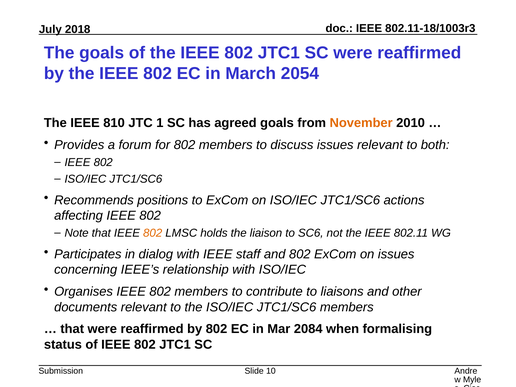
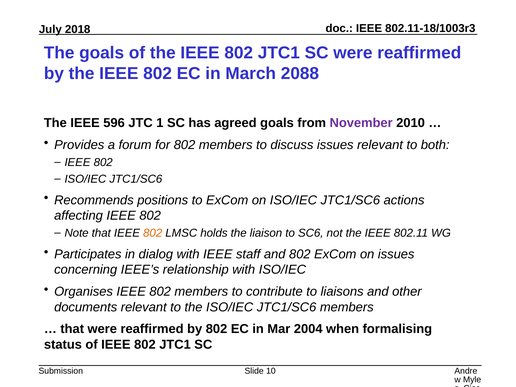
2054: 2054 -> 2088
810: 810 -> 596
November colour: orange -> purple
2084: 2084 -> 2004
